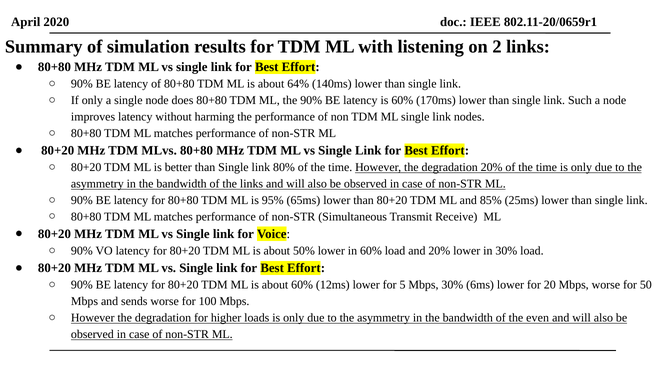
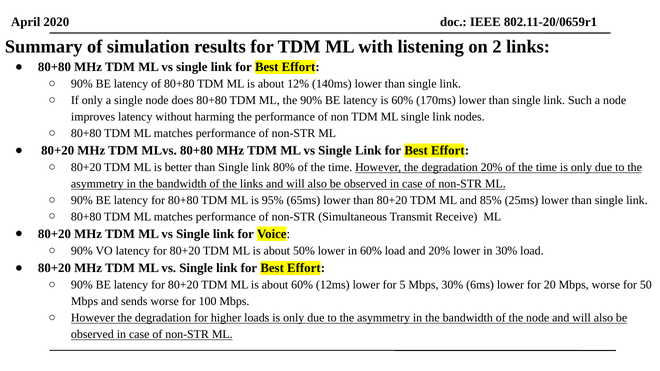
64%: 64% -> 12%
the even: even -> node
